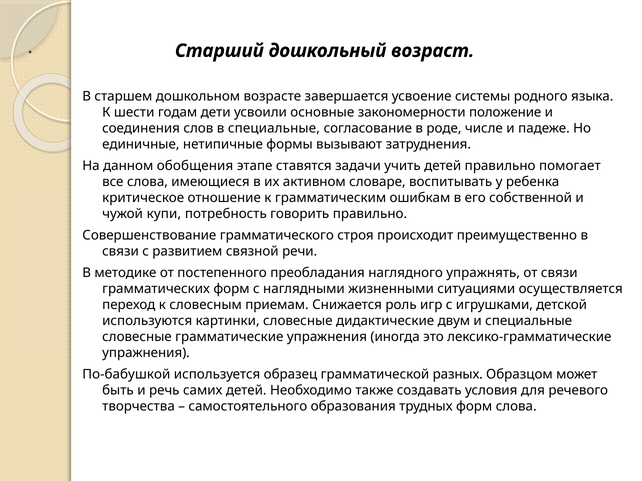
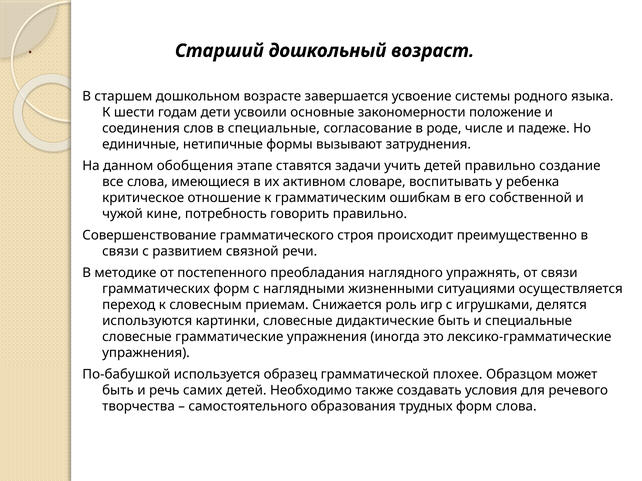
помогает: помогает -> создание
купи: купи -> кине
детской: детской -> делятся
дидактические двум: двум -> быть
разных: разных -> плохее
